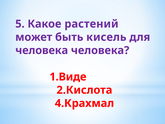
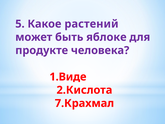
кисель: кисель -> яблоке
человека at (42, 50): человека -> продукте
4.Крахмал: 4.Крахмал -> 7.Крахмал
